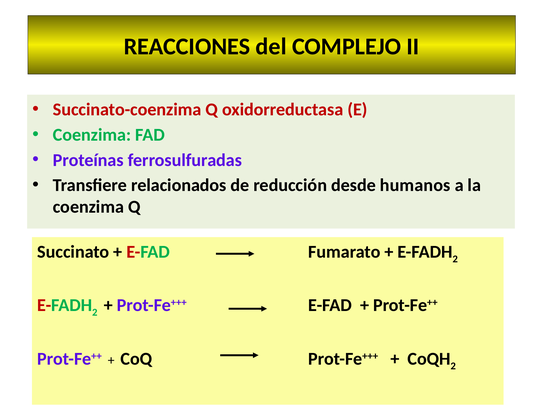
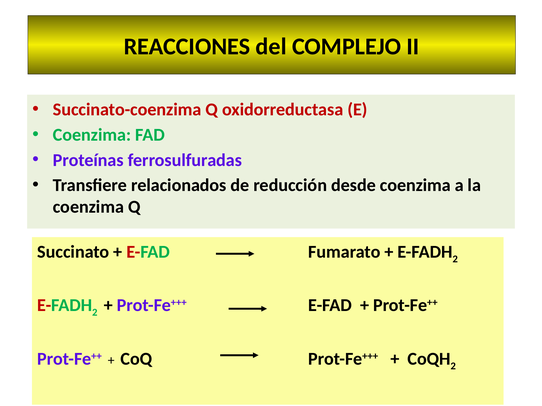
desde humanos: humanos -> coenzima
